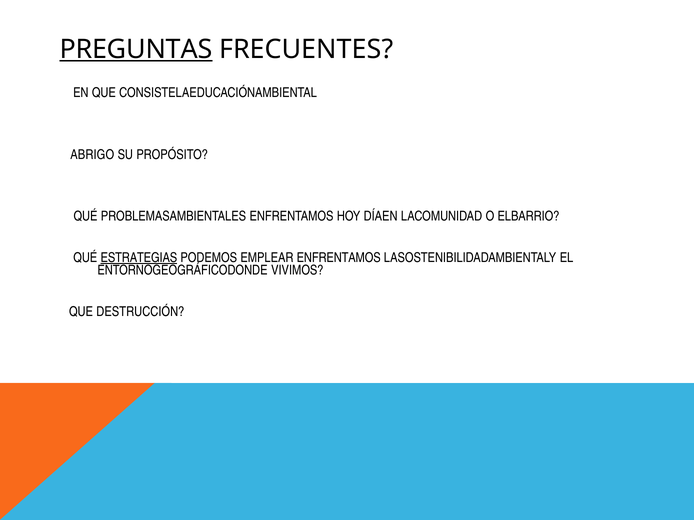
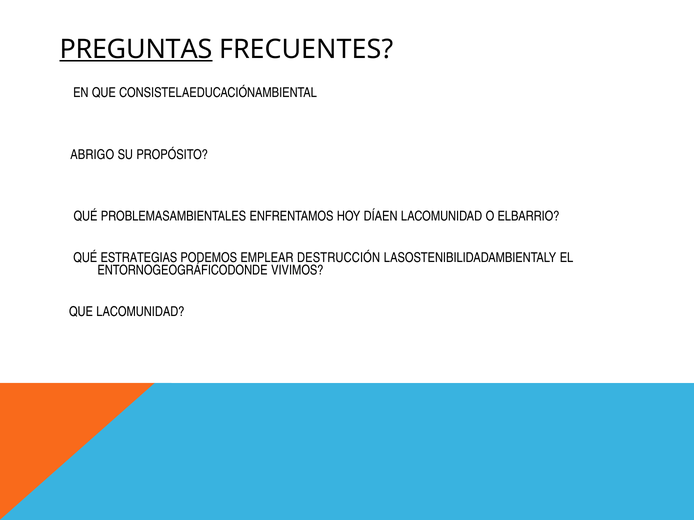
ESTRATEGIAS underline: present -> none
EMPLEAR ENFRENTAMOS: ENFRENTAMOS -> DESTRUCCIÓN
QUE DESTRUCCIÓN: DESTRUCCIÓN -> LACOMUNIDAD
